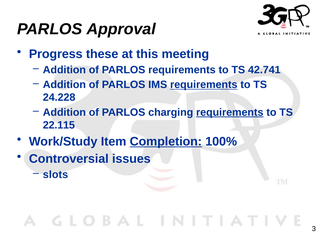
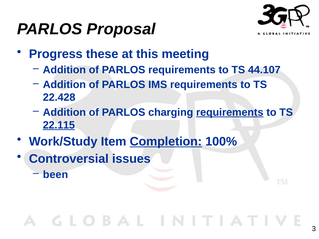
Approval: Approval -> Proposal
42.741: 42.741 -> 44.107
requirements at (204, 85) underline: present -> none
24.228: 24.228 -> 22.428
22.115 underline: none -> present
slots: slots -> been
